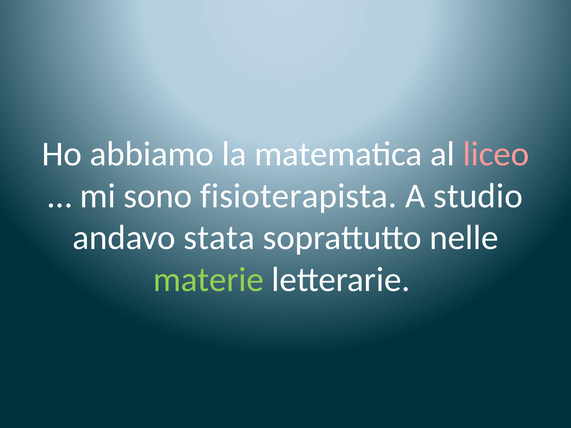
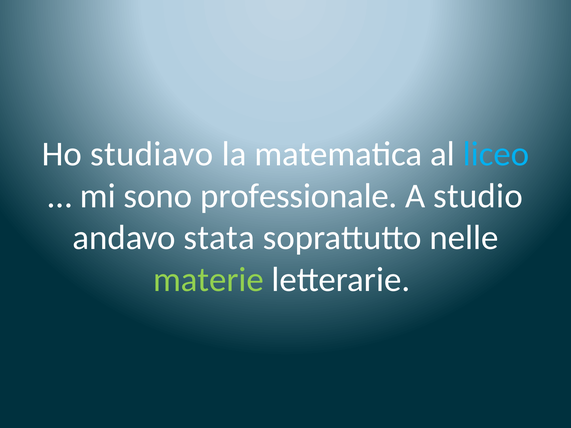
abbiamo: abbiamo -> studiavo
liceo colour: pink -> light blue
fisioterapista: fisioterapista -> professionale
